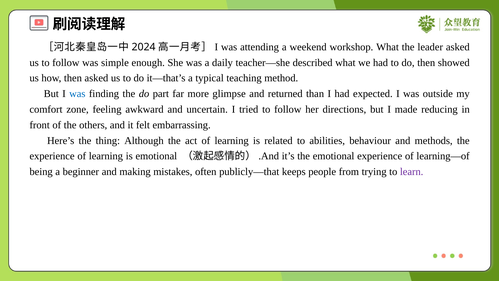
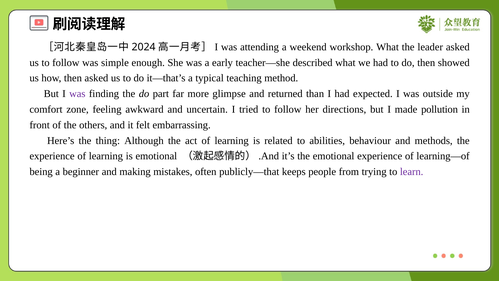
daily: daily -> early
was at (77, 94) colour: blue -> purple
reducing: reducing -> pollution
